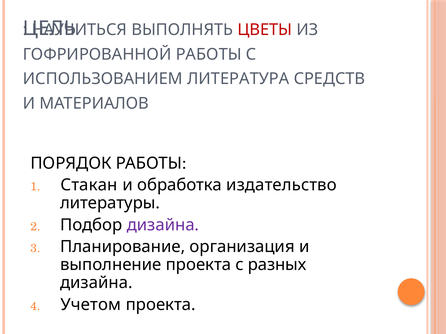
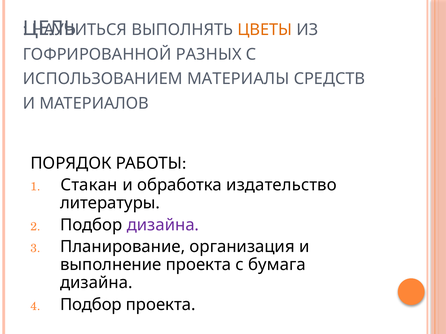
ЦВЕТЫ colour: red -> orange
ГОФРИРОВАННОЙ РАБОТЫ: РАБОТЫ -> РАЗНЫХ
ЛИТЕРАТУРА: ЛИТЕРАТУРА -> МАТЕРИАЛЫ
разных: разных -> бумага
Учетом at (91, 305): Учетом -> Подбор
